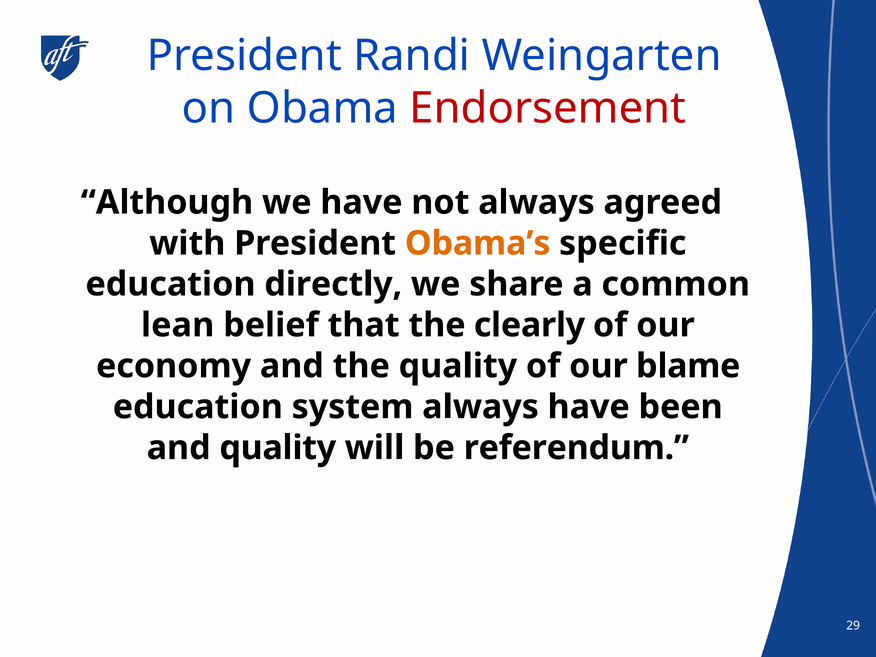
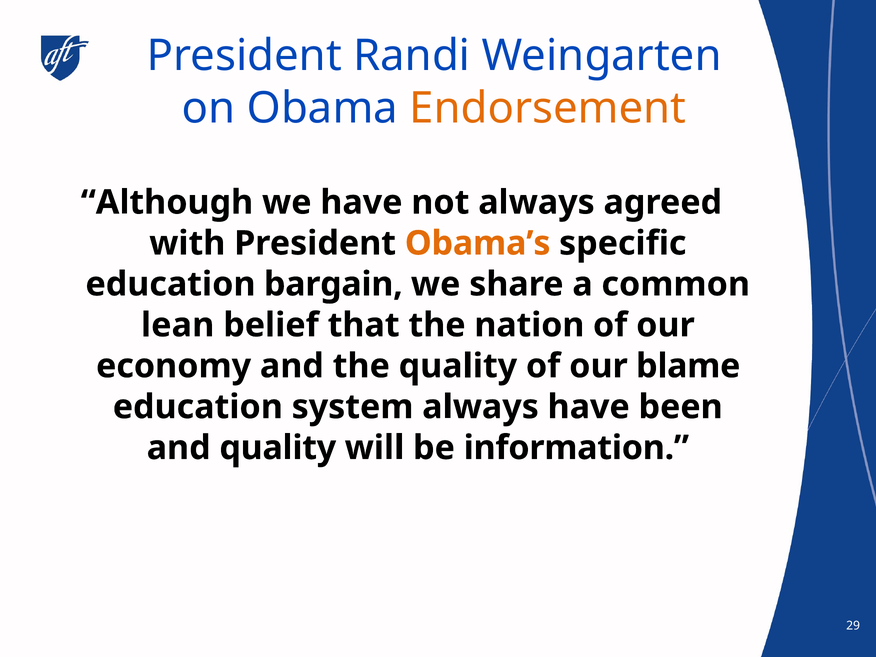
Endorsement colour: red -> orange
directly: directly -> bargain
clearly: clearly -> nation
referendum: referendum -> information
